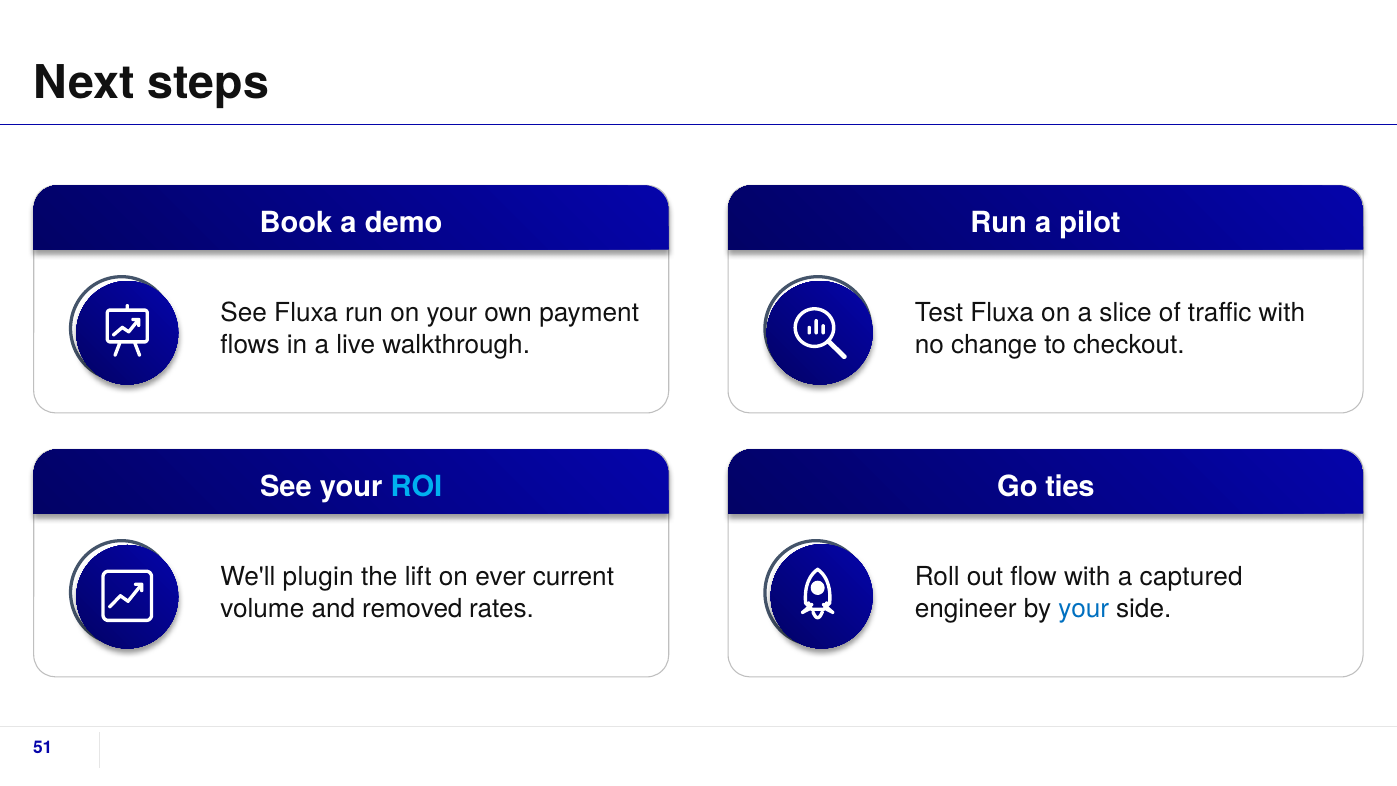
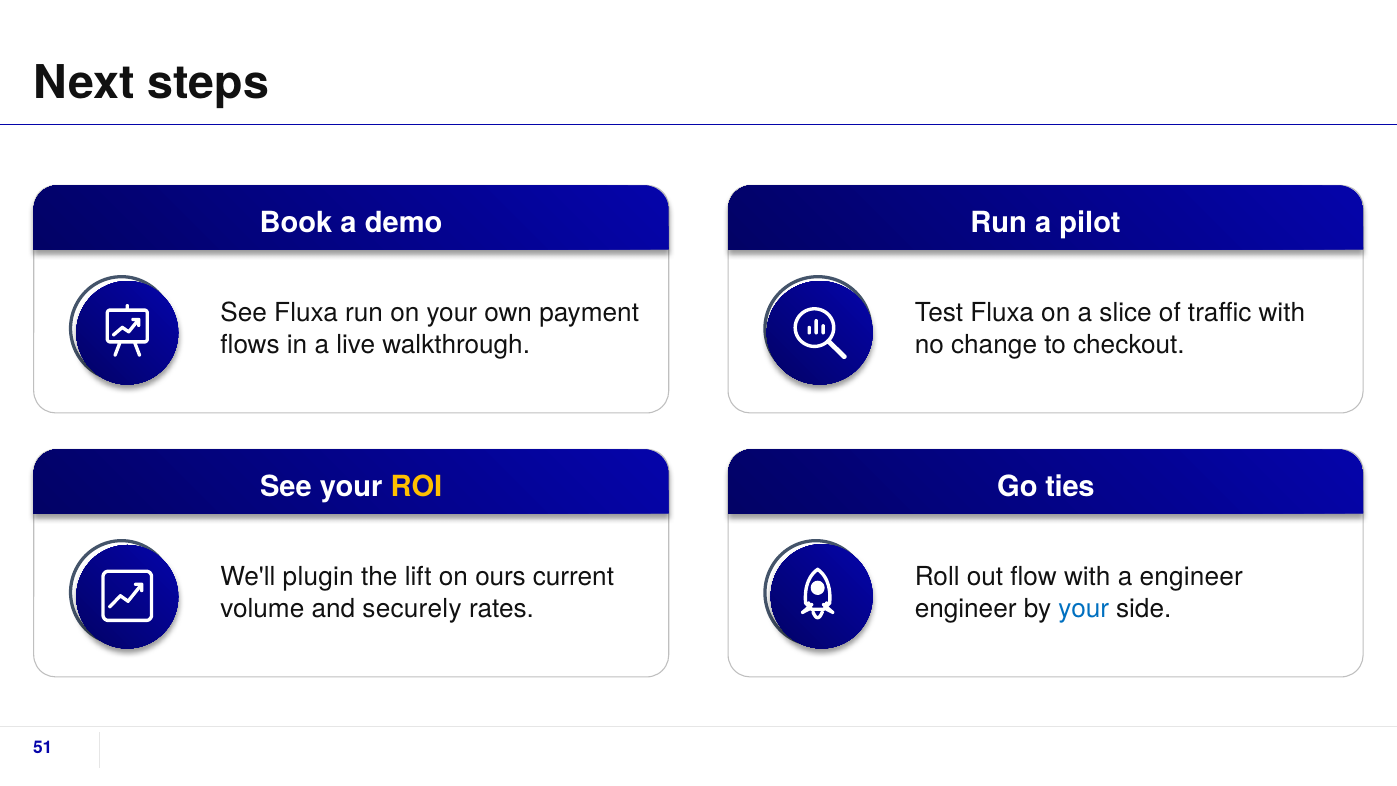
ROI colour: light blue -> yellow
ever: ever -> ours
a captured: captured -> engineer
removed: removed -> securely
